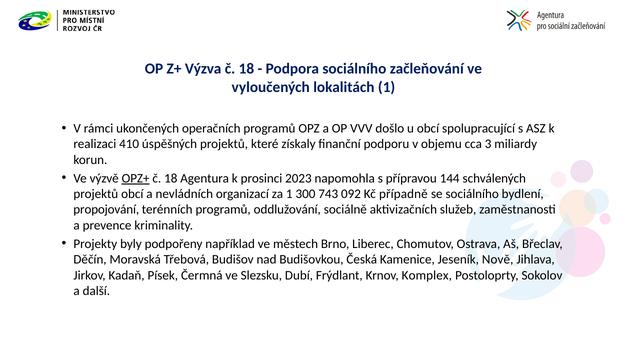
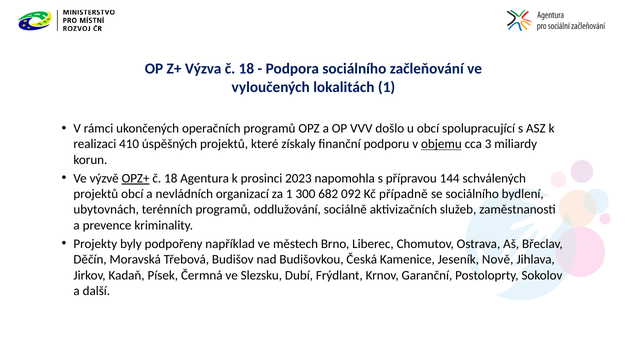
objemu underline: none -> present
743: 743 -> 682
propojování: propojování -> ubytovnách
Komplex: Komplex -> Garanční
